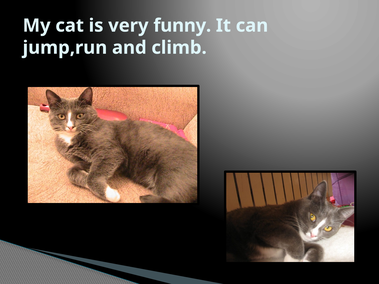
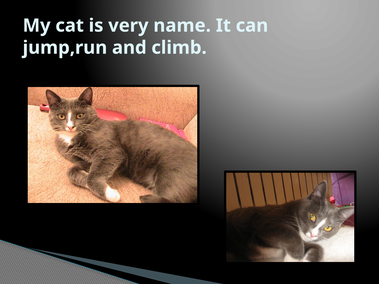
funny: funny -> name
